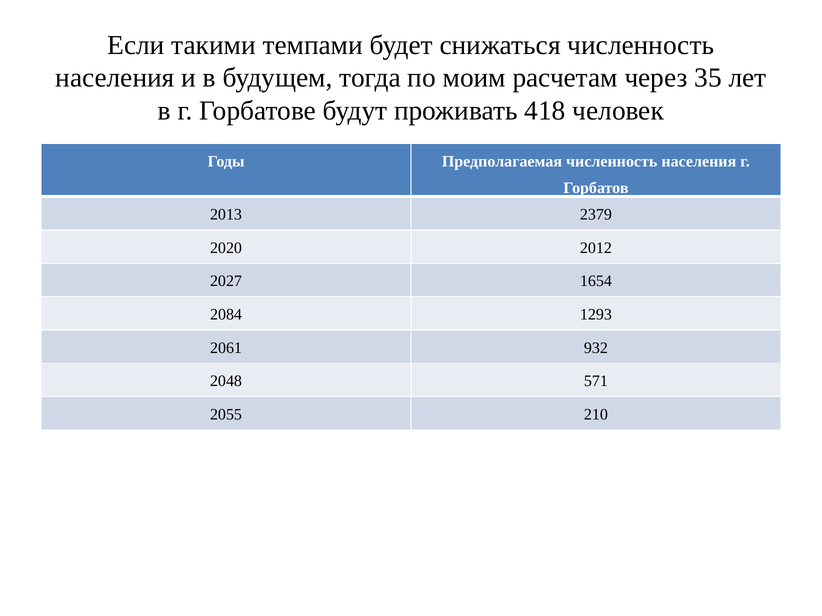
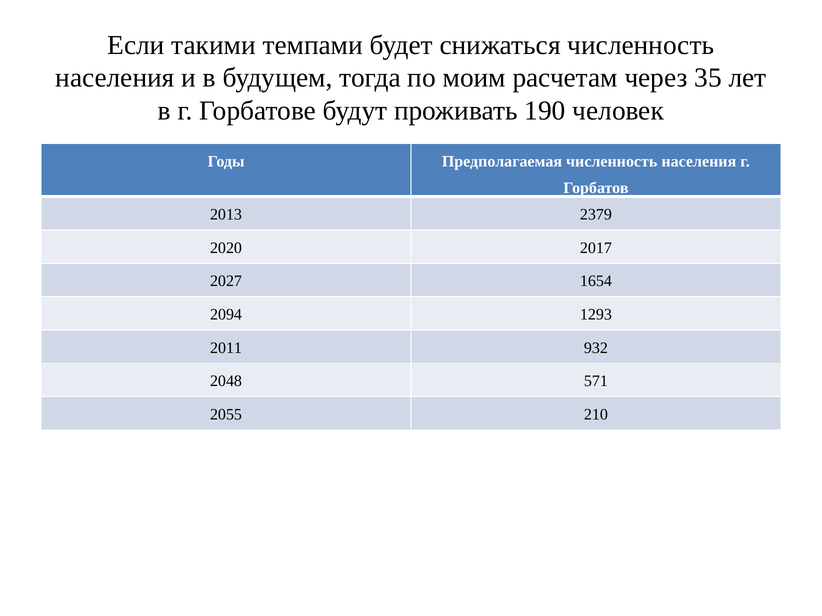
418: 418 -> 190
2012: 2012 -> 2017
2084: 2084 -> 2094
2061: 2061 -> 2011
